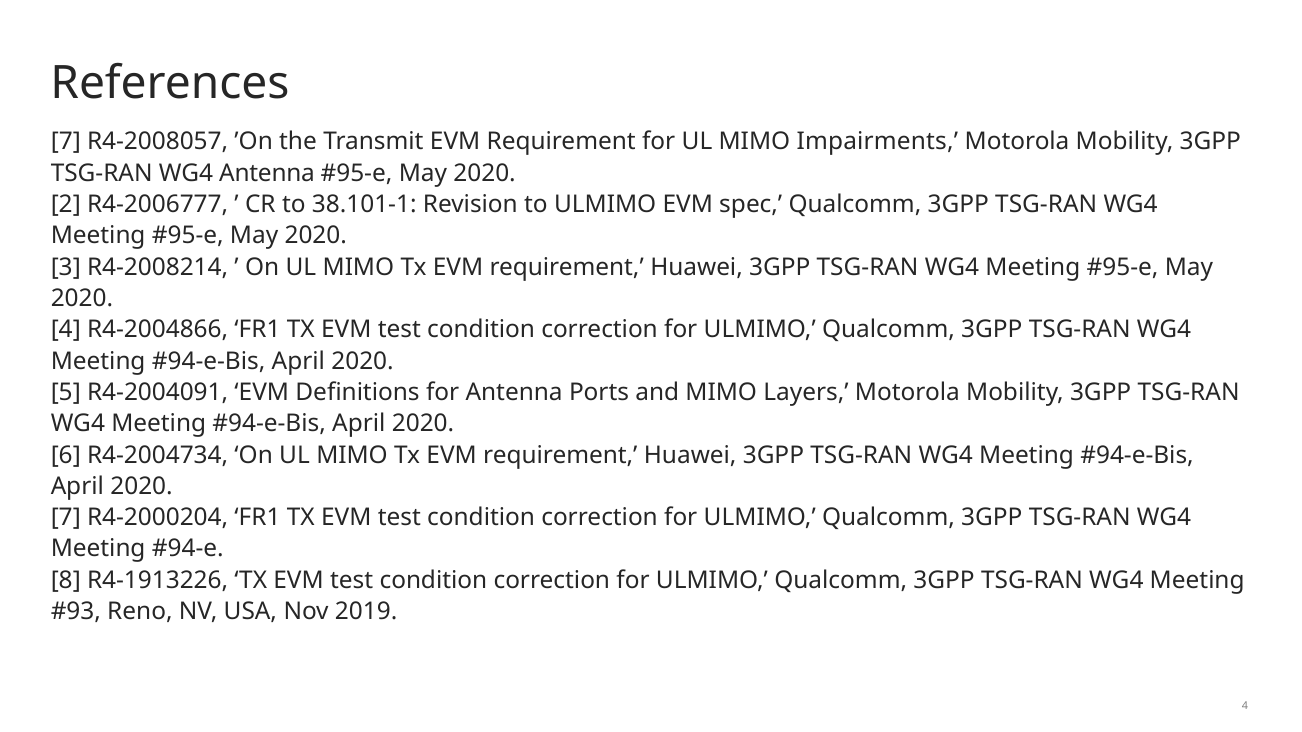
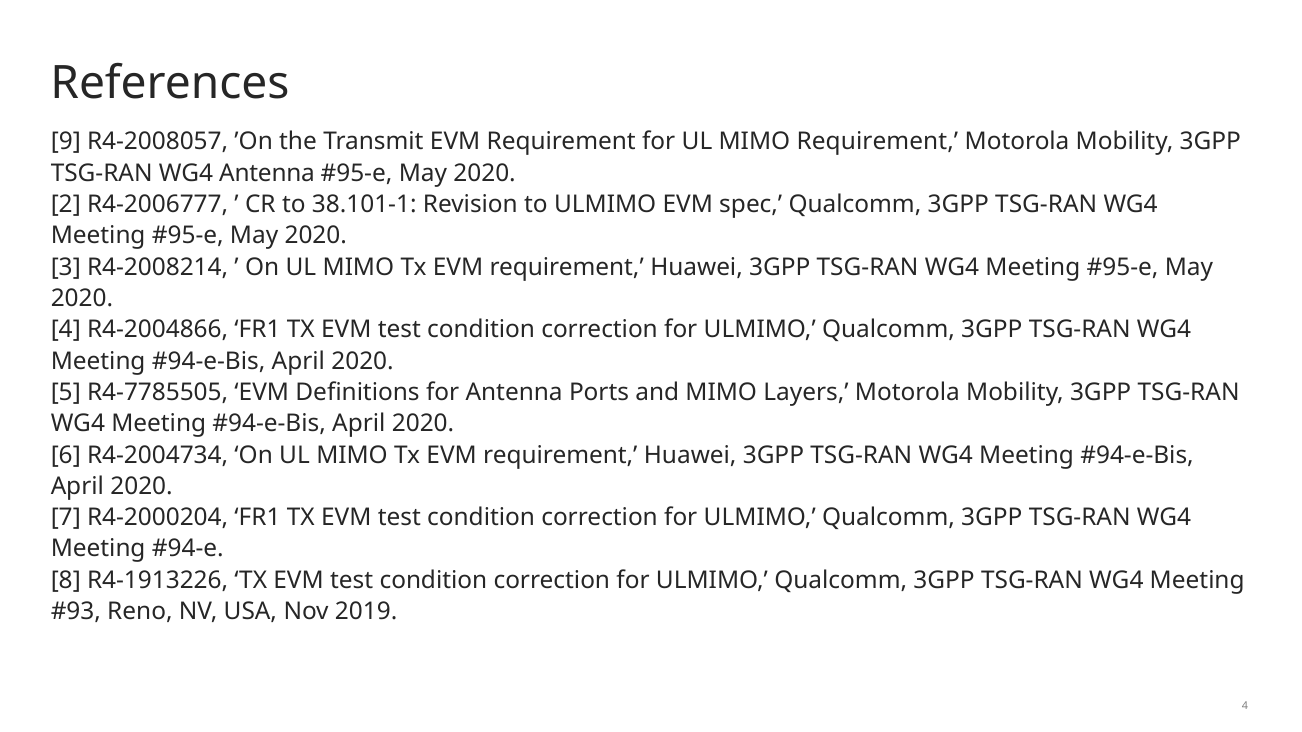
7 at (66, 142): 7 -> 9
MIMO Impairments: Impairments -> Requirement
R4-2004091: R4-2004091 -> R4-7785505
